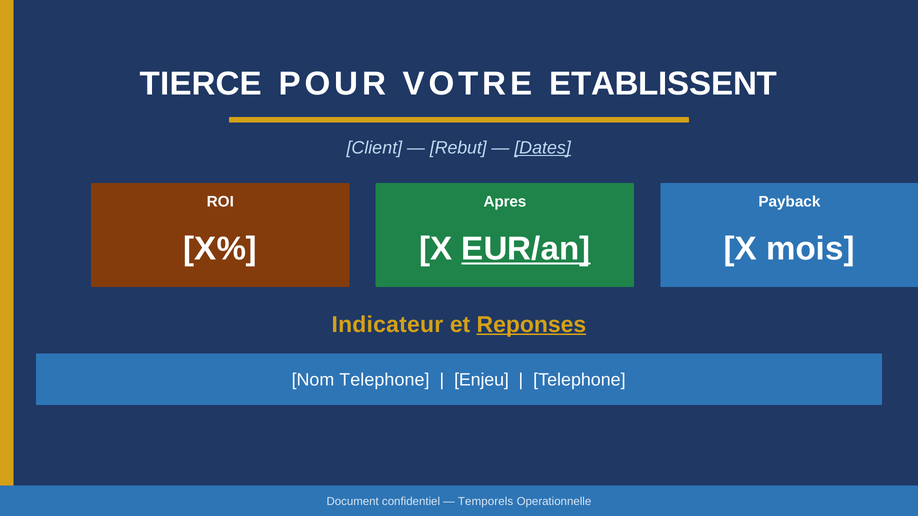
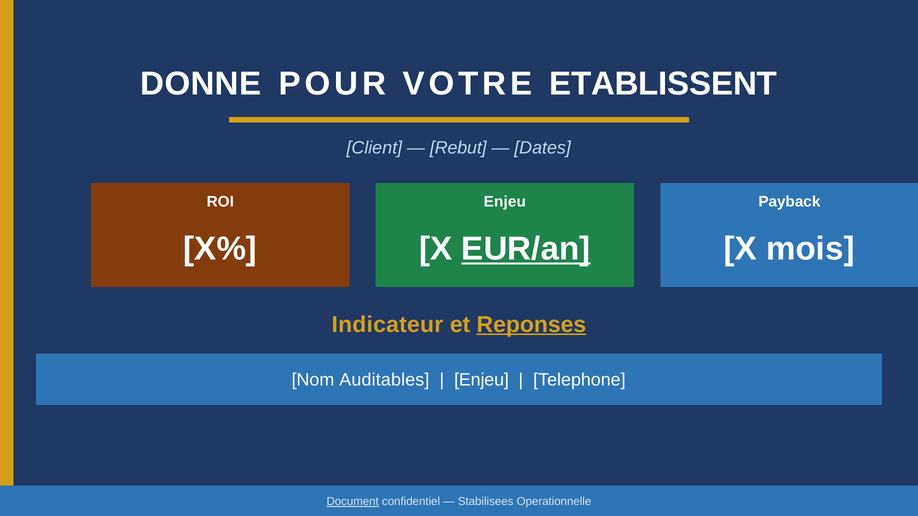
TIERCE: TIERCE -> DONNE
Dates underline: present -> none
Apres at (505, 202): Apres -> Enjeu
Nom Telephone: Telephone -> Auditables
Document underline: none -> present
Temporels: Temporels -> Stabilisees
